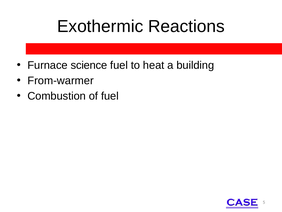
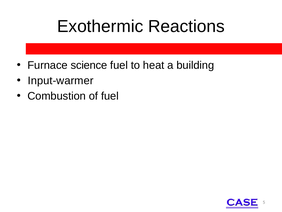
From-warmer: From-warmer -> Input-warmer
